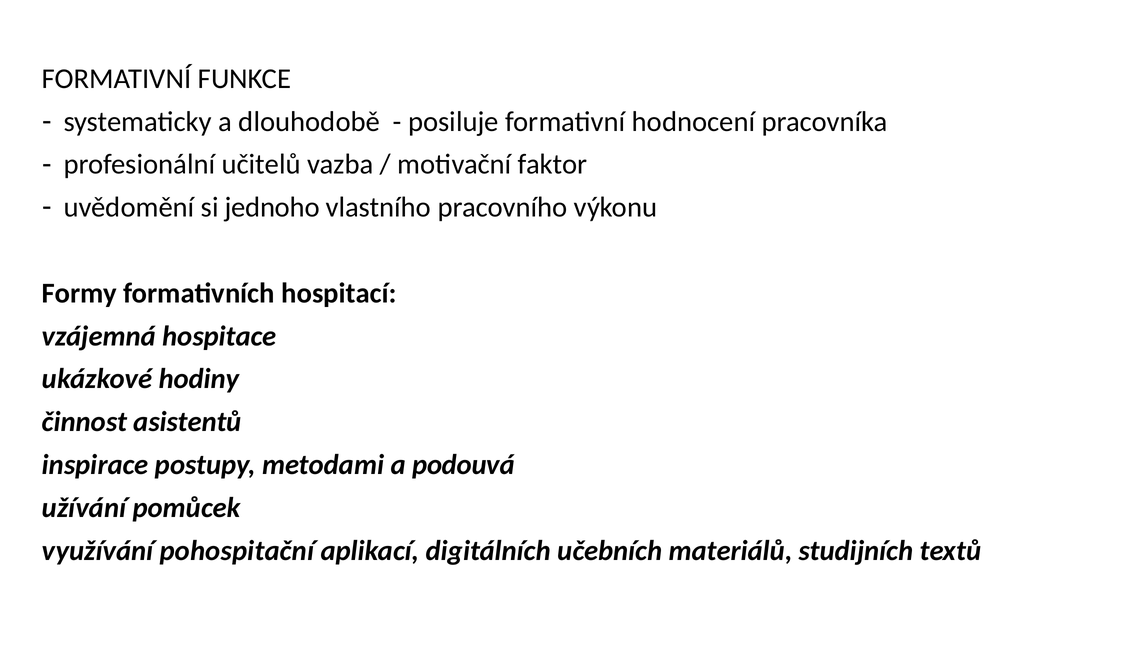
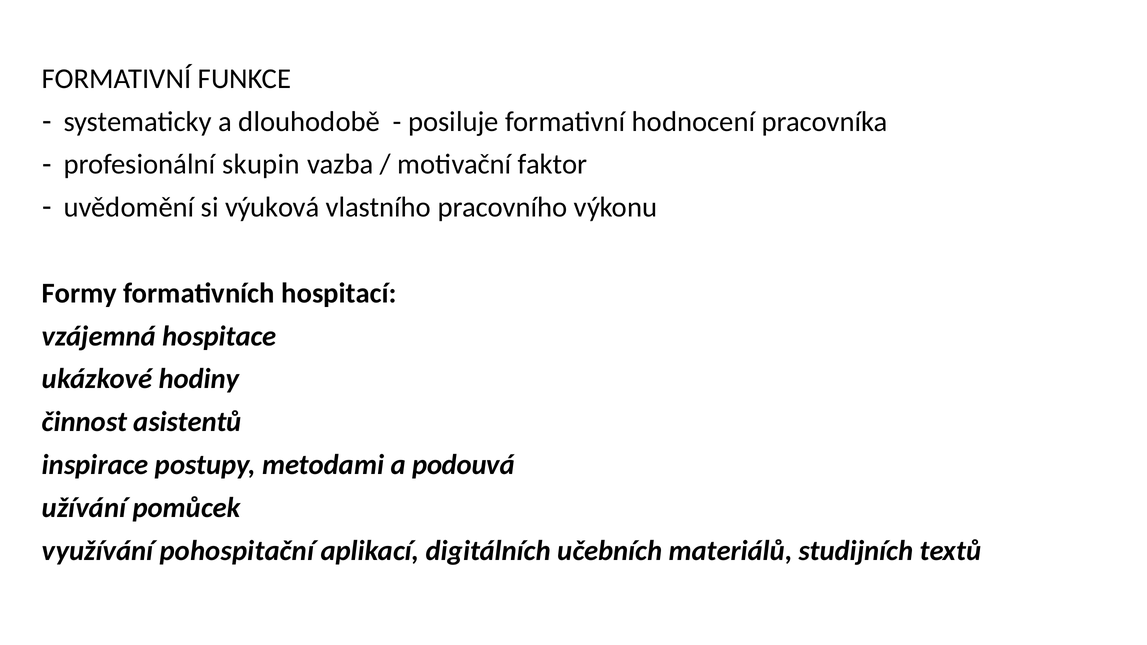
učitelů: učitelů -> skupin
jednoho: jednoho -> výuková
